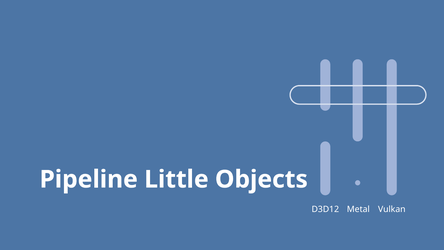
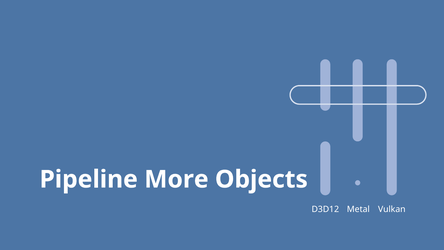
Little: Little -> More
